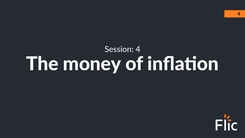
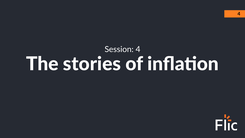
money: money -> stories
